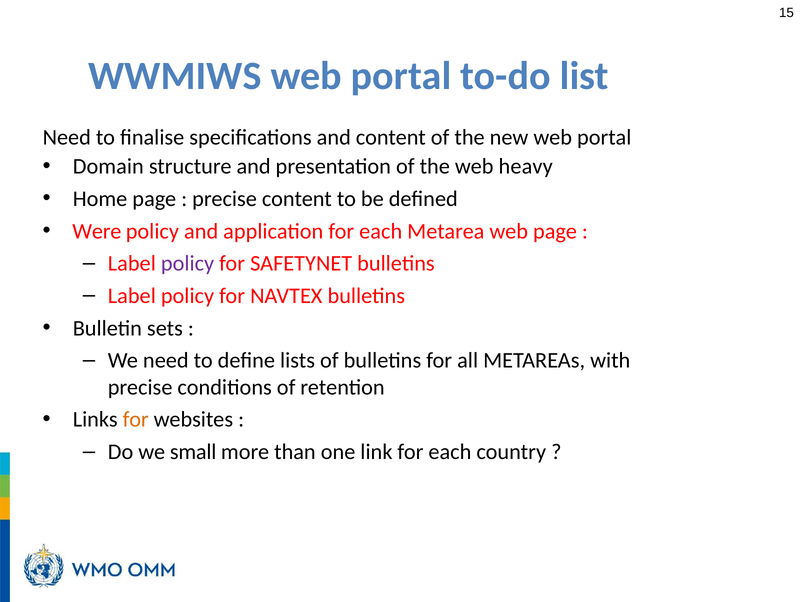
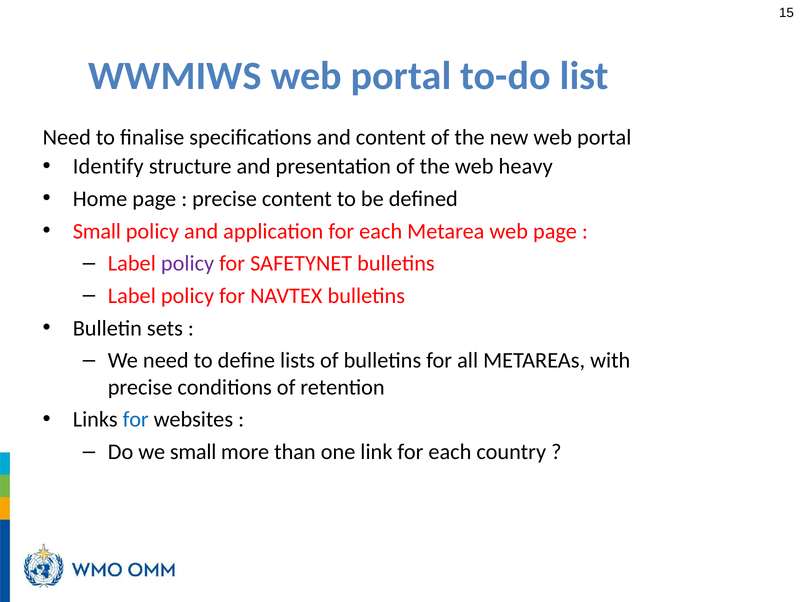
Domain: Domain -> Identify
Were at (97, 231): Were -> Small
for at (136, 419) colour: orange -> blue
